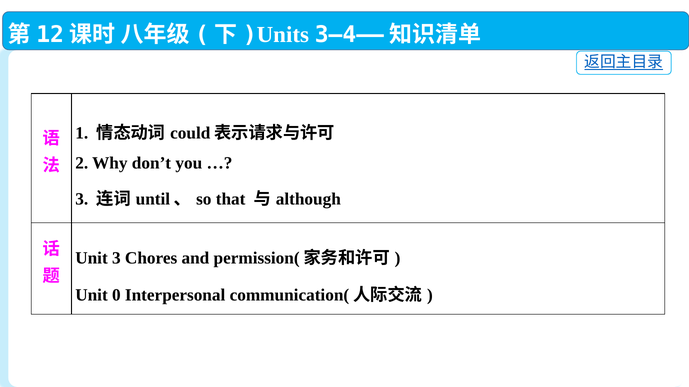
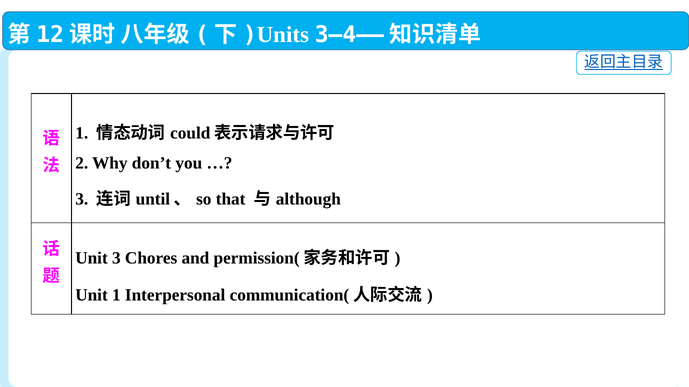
Unit 0: 0 -> 1
